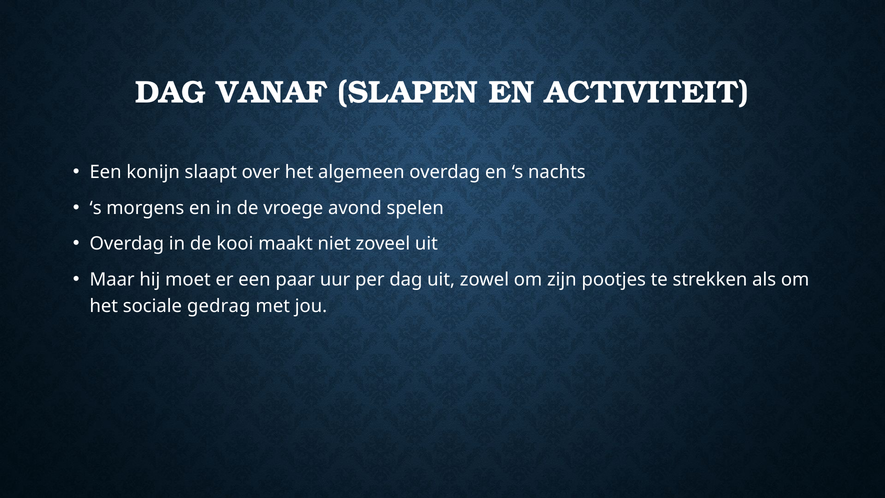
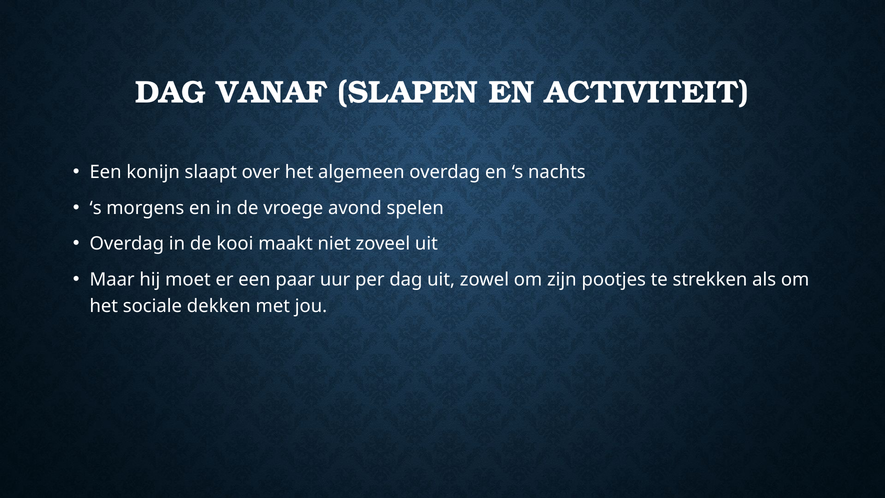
gedrag: gedrag -> dekken
